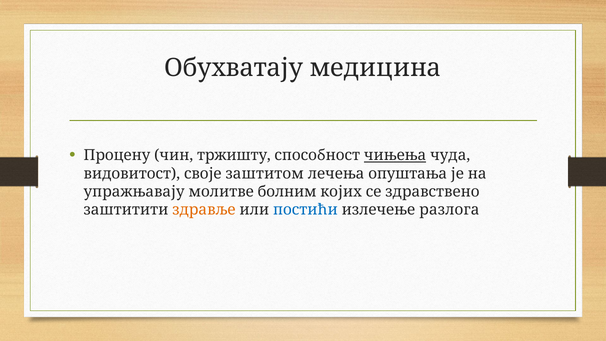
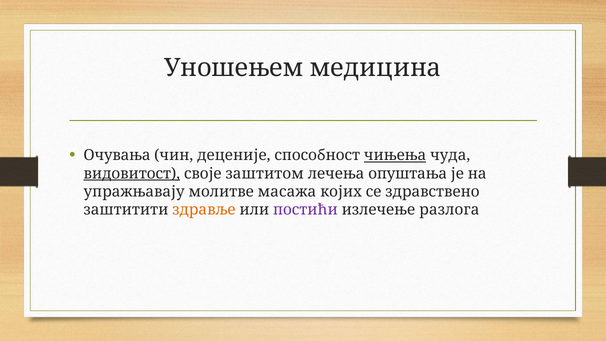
Обухватају: Обухватају -> Уношењем
Процену: Процену -> Очувања
тржишту: тржишту -> деценије
видовитост underline: none -> present
болним: болним -> масажа
постићи colour: blue -> purple
